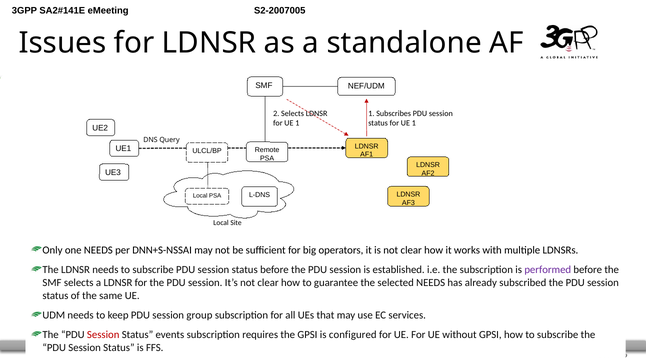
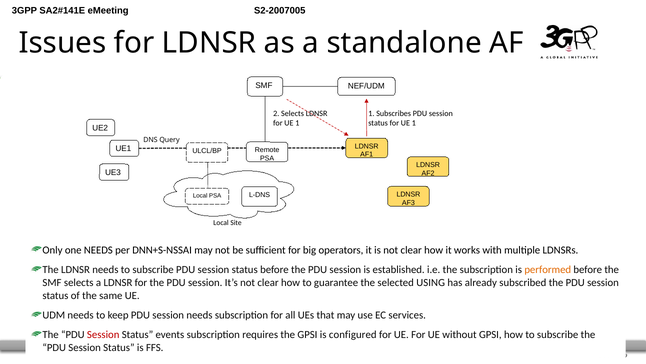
performed colour: purple -> orange
selected NEEDS: NEEDS -> USING
session group: group -> needs
